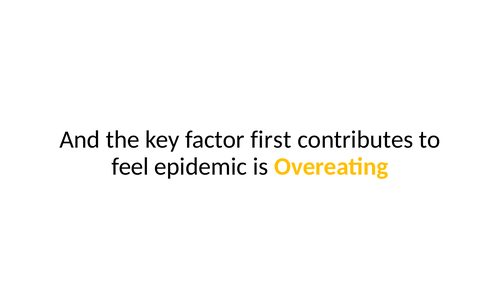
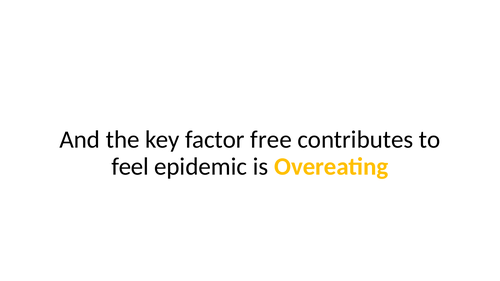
first: first -> free
